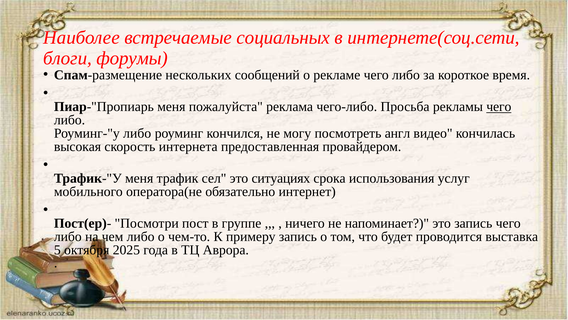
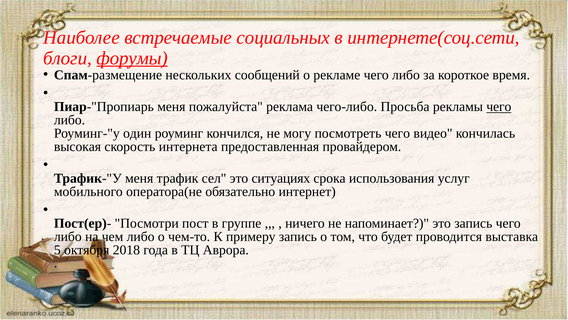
форумы underline: none -> present
Роуминг-"у либо: либо -> один
посмотреть англ: англ -> чего
2025: 2025 -> 2018
